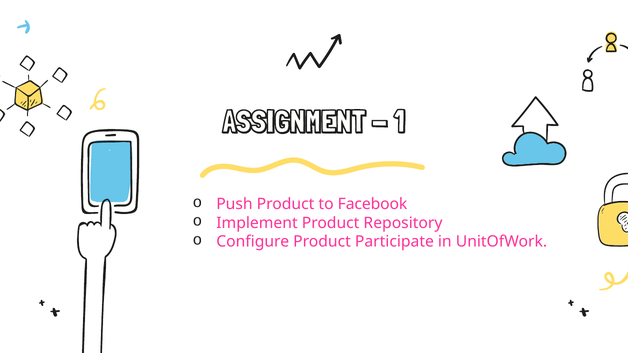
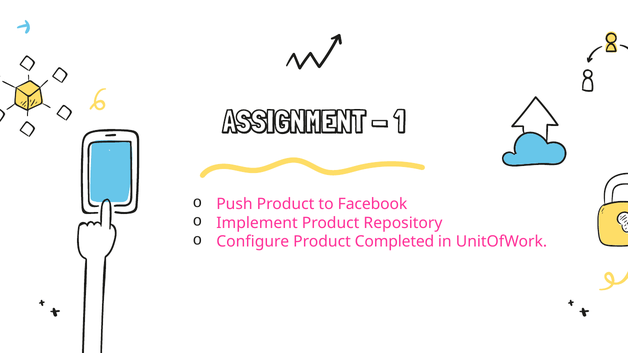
Participate: Participate -> Completed
